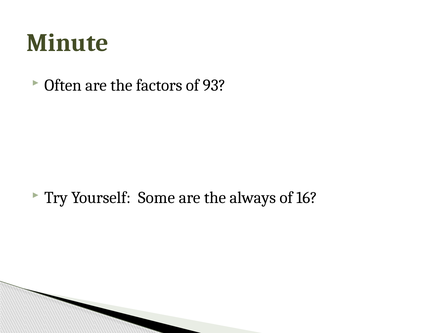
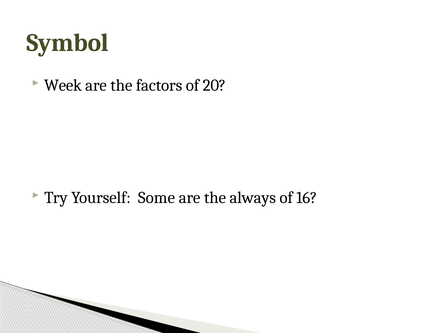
Minute: Minute -> Symbol
Often: Often -> Week
93: 93 -> 20
